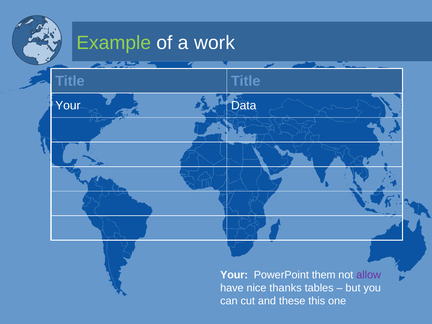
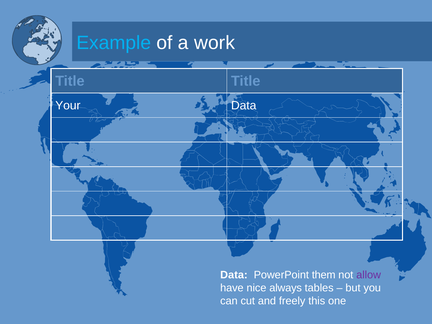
Example colour: light green -> light blue
Your at (234, 275): Your -> Data
thanks: thanks -> always
these: these -> freely
